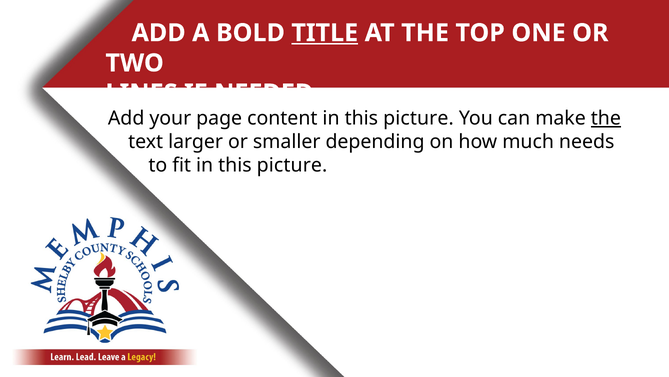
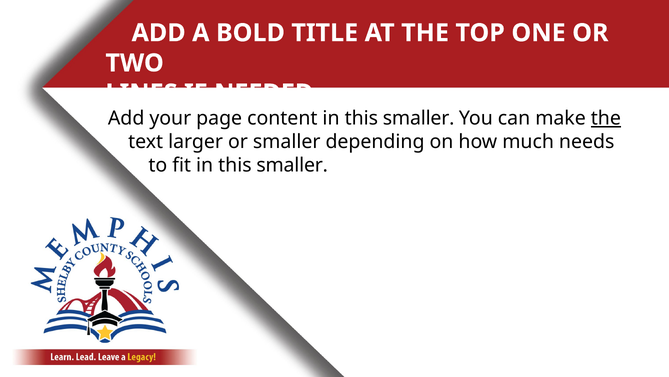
TITLE underline: present -> none
content in this picture: picture -> smaller
fit in this picture: picture -> smaller
